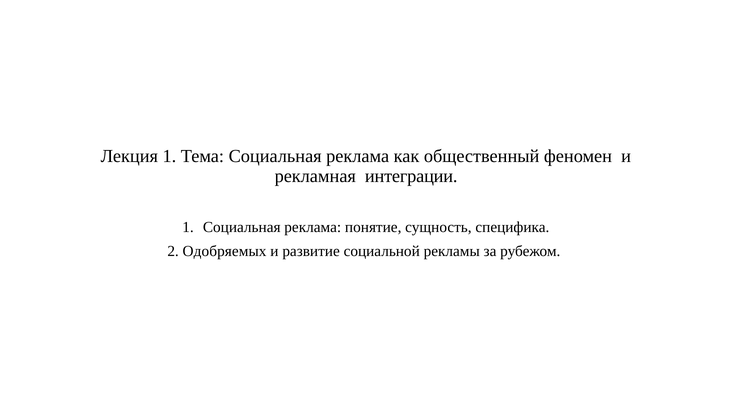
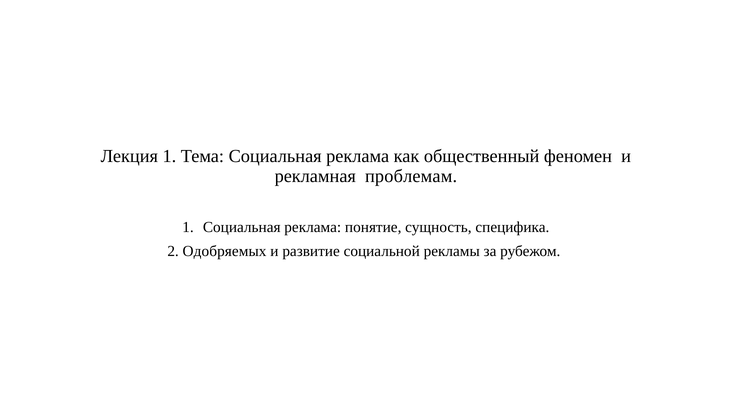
интеграции: интеграции -> проблемам
